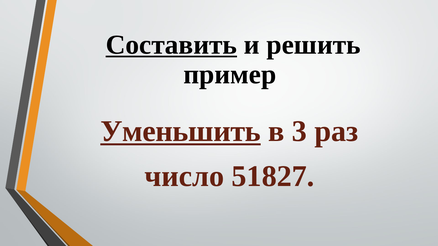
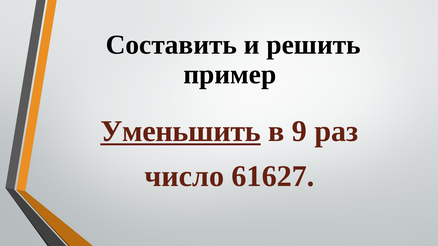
Составить underline: present -> none
3: 3 -> 9
51827: 51827 -> 61627
